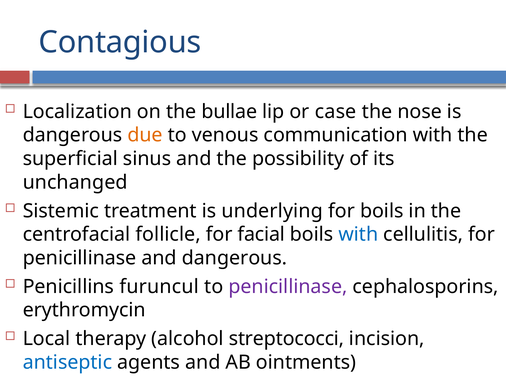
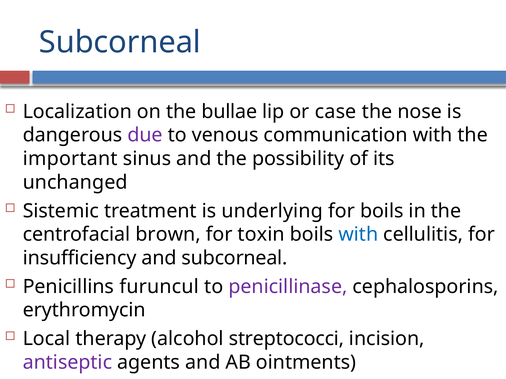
Contagious at (120, 42): Contagious -> Subcorneal
due colour: orange -> purple
superficial: superficial -> important
follicle: follicle -> brown
facial: facial -> toxin
penicillinase at (80, 258): penicillinase -> insufficiency
and dangerous: dangerous -> subcorneal
antiseptic colour: blue -> purple
